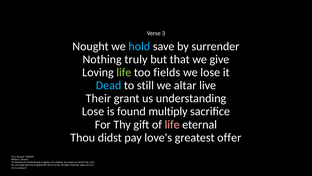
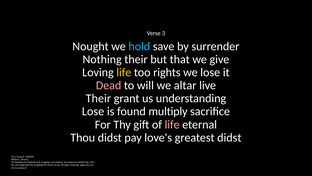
Nothing truly: truly -> their
life at (124, 72) colour: light green -> yellow
too fields: fields -> rights
Dead colour: light blue -> pink
still: still -> will
greatest offer: offer -> didst
